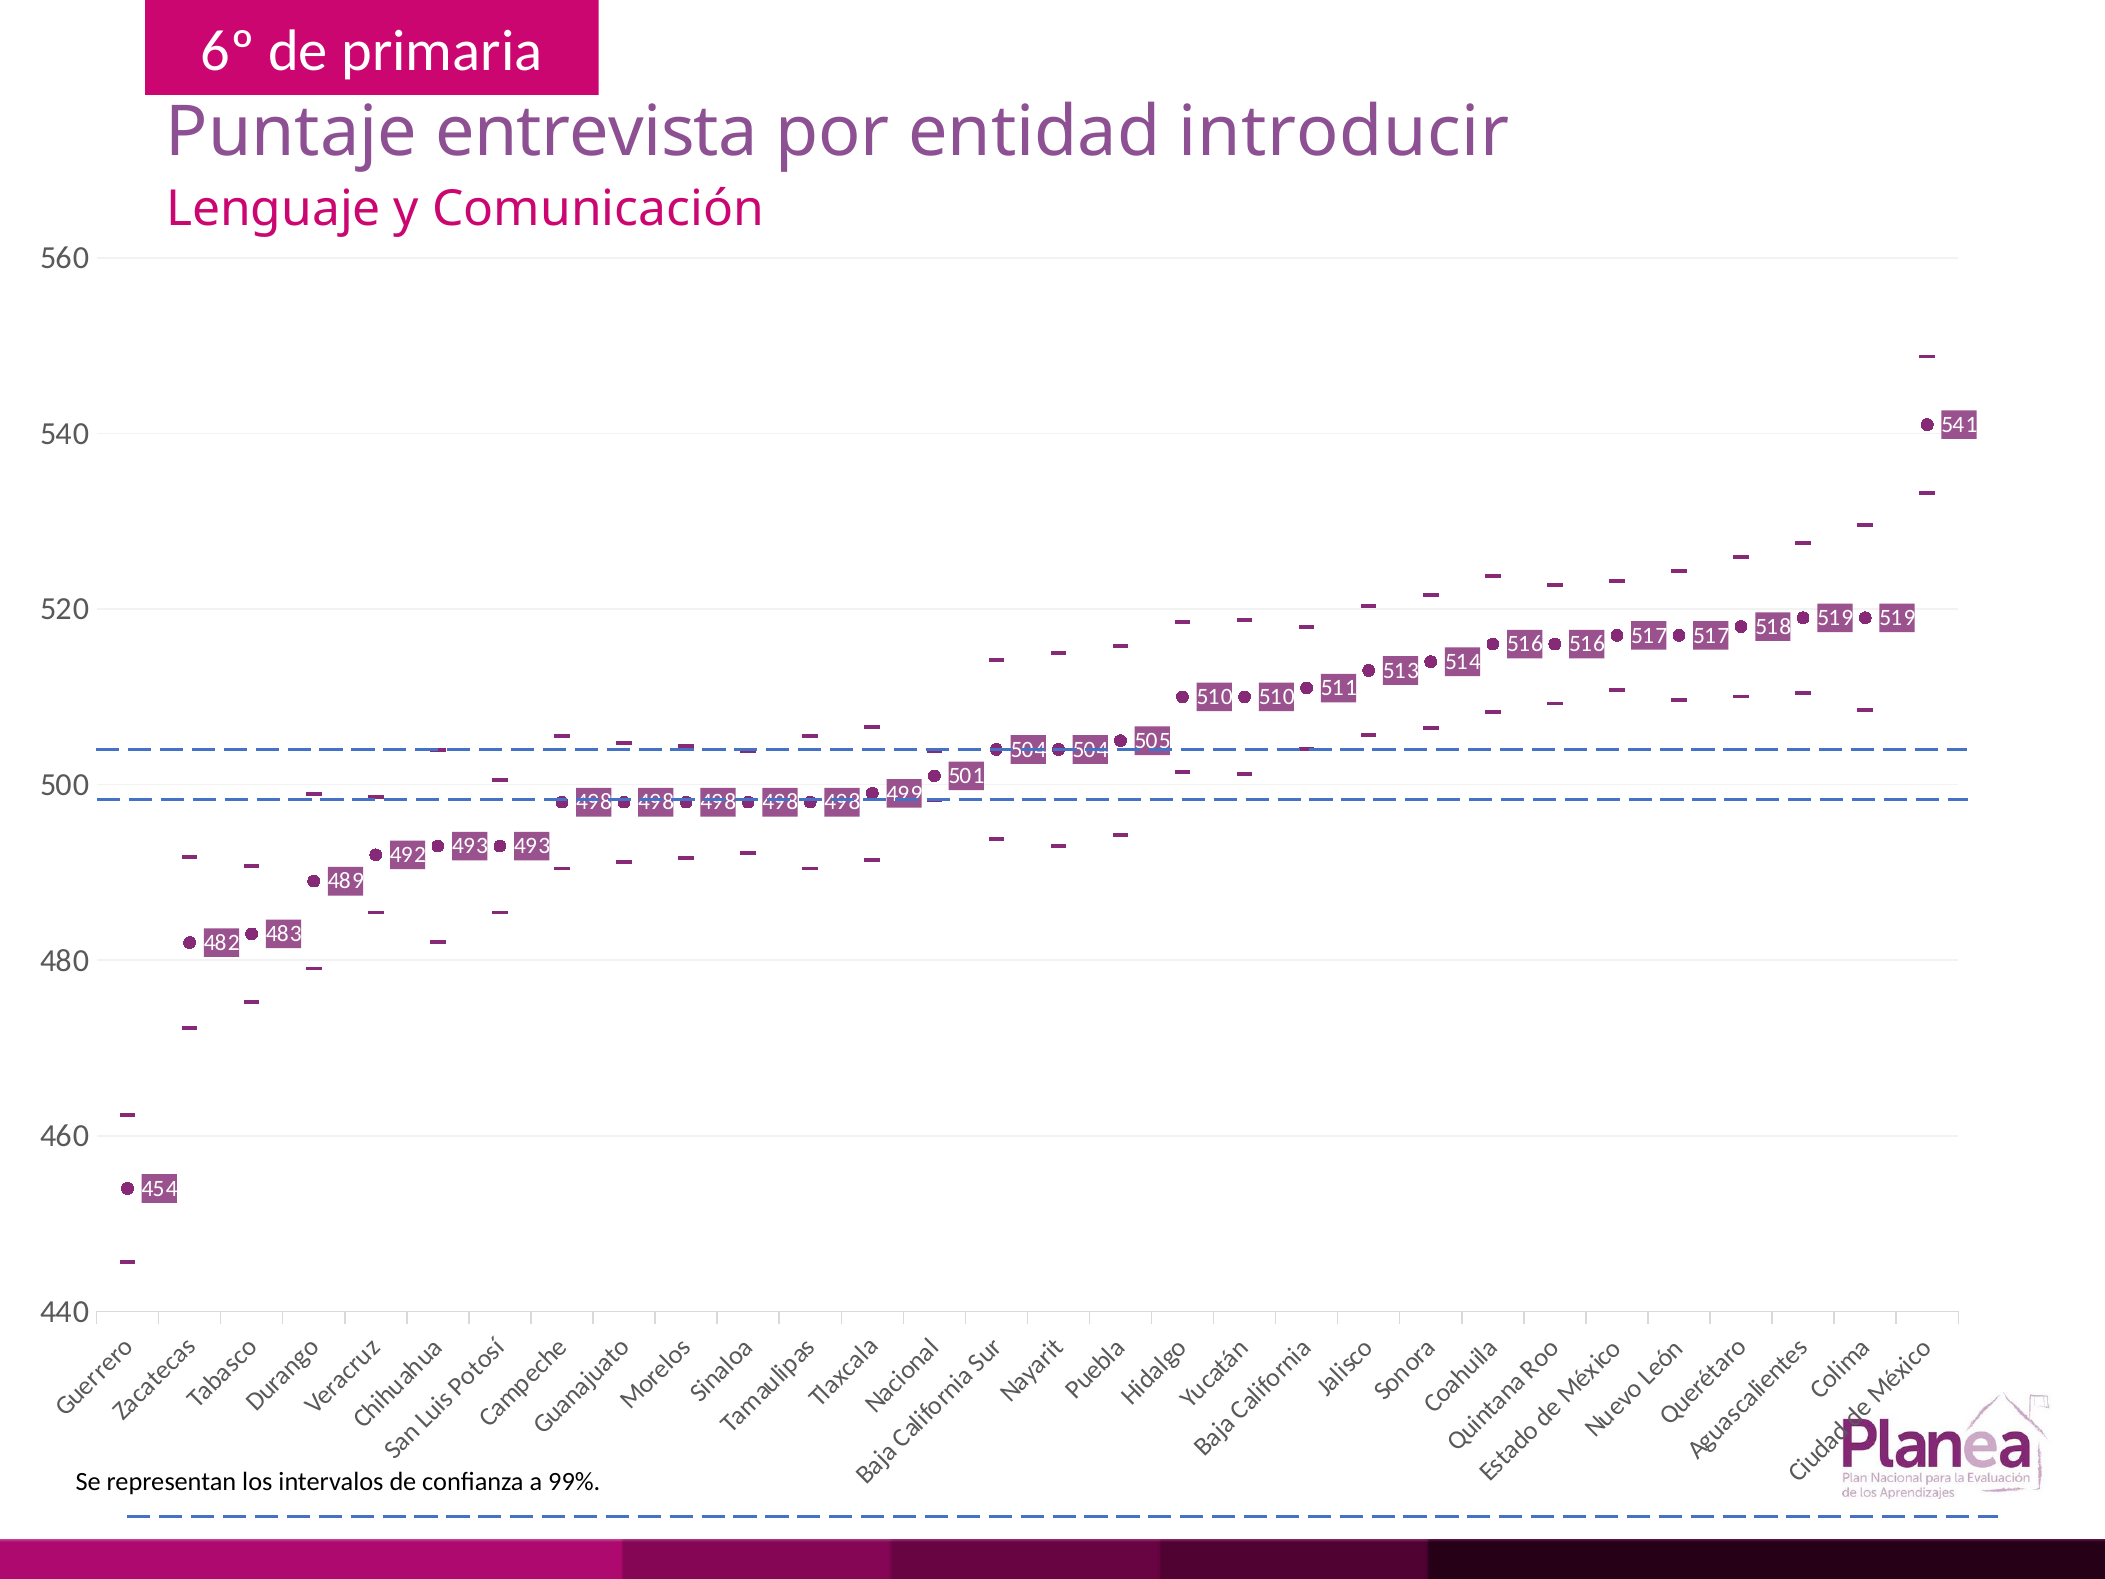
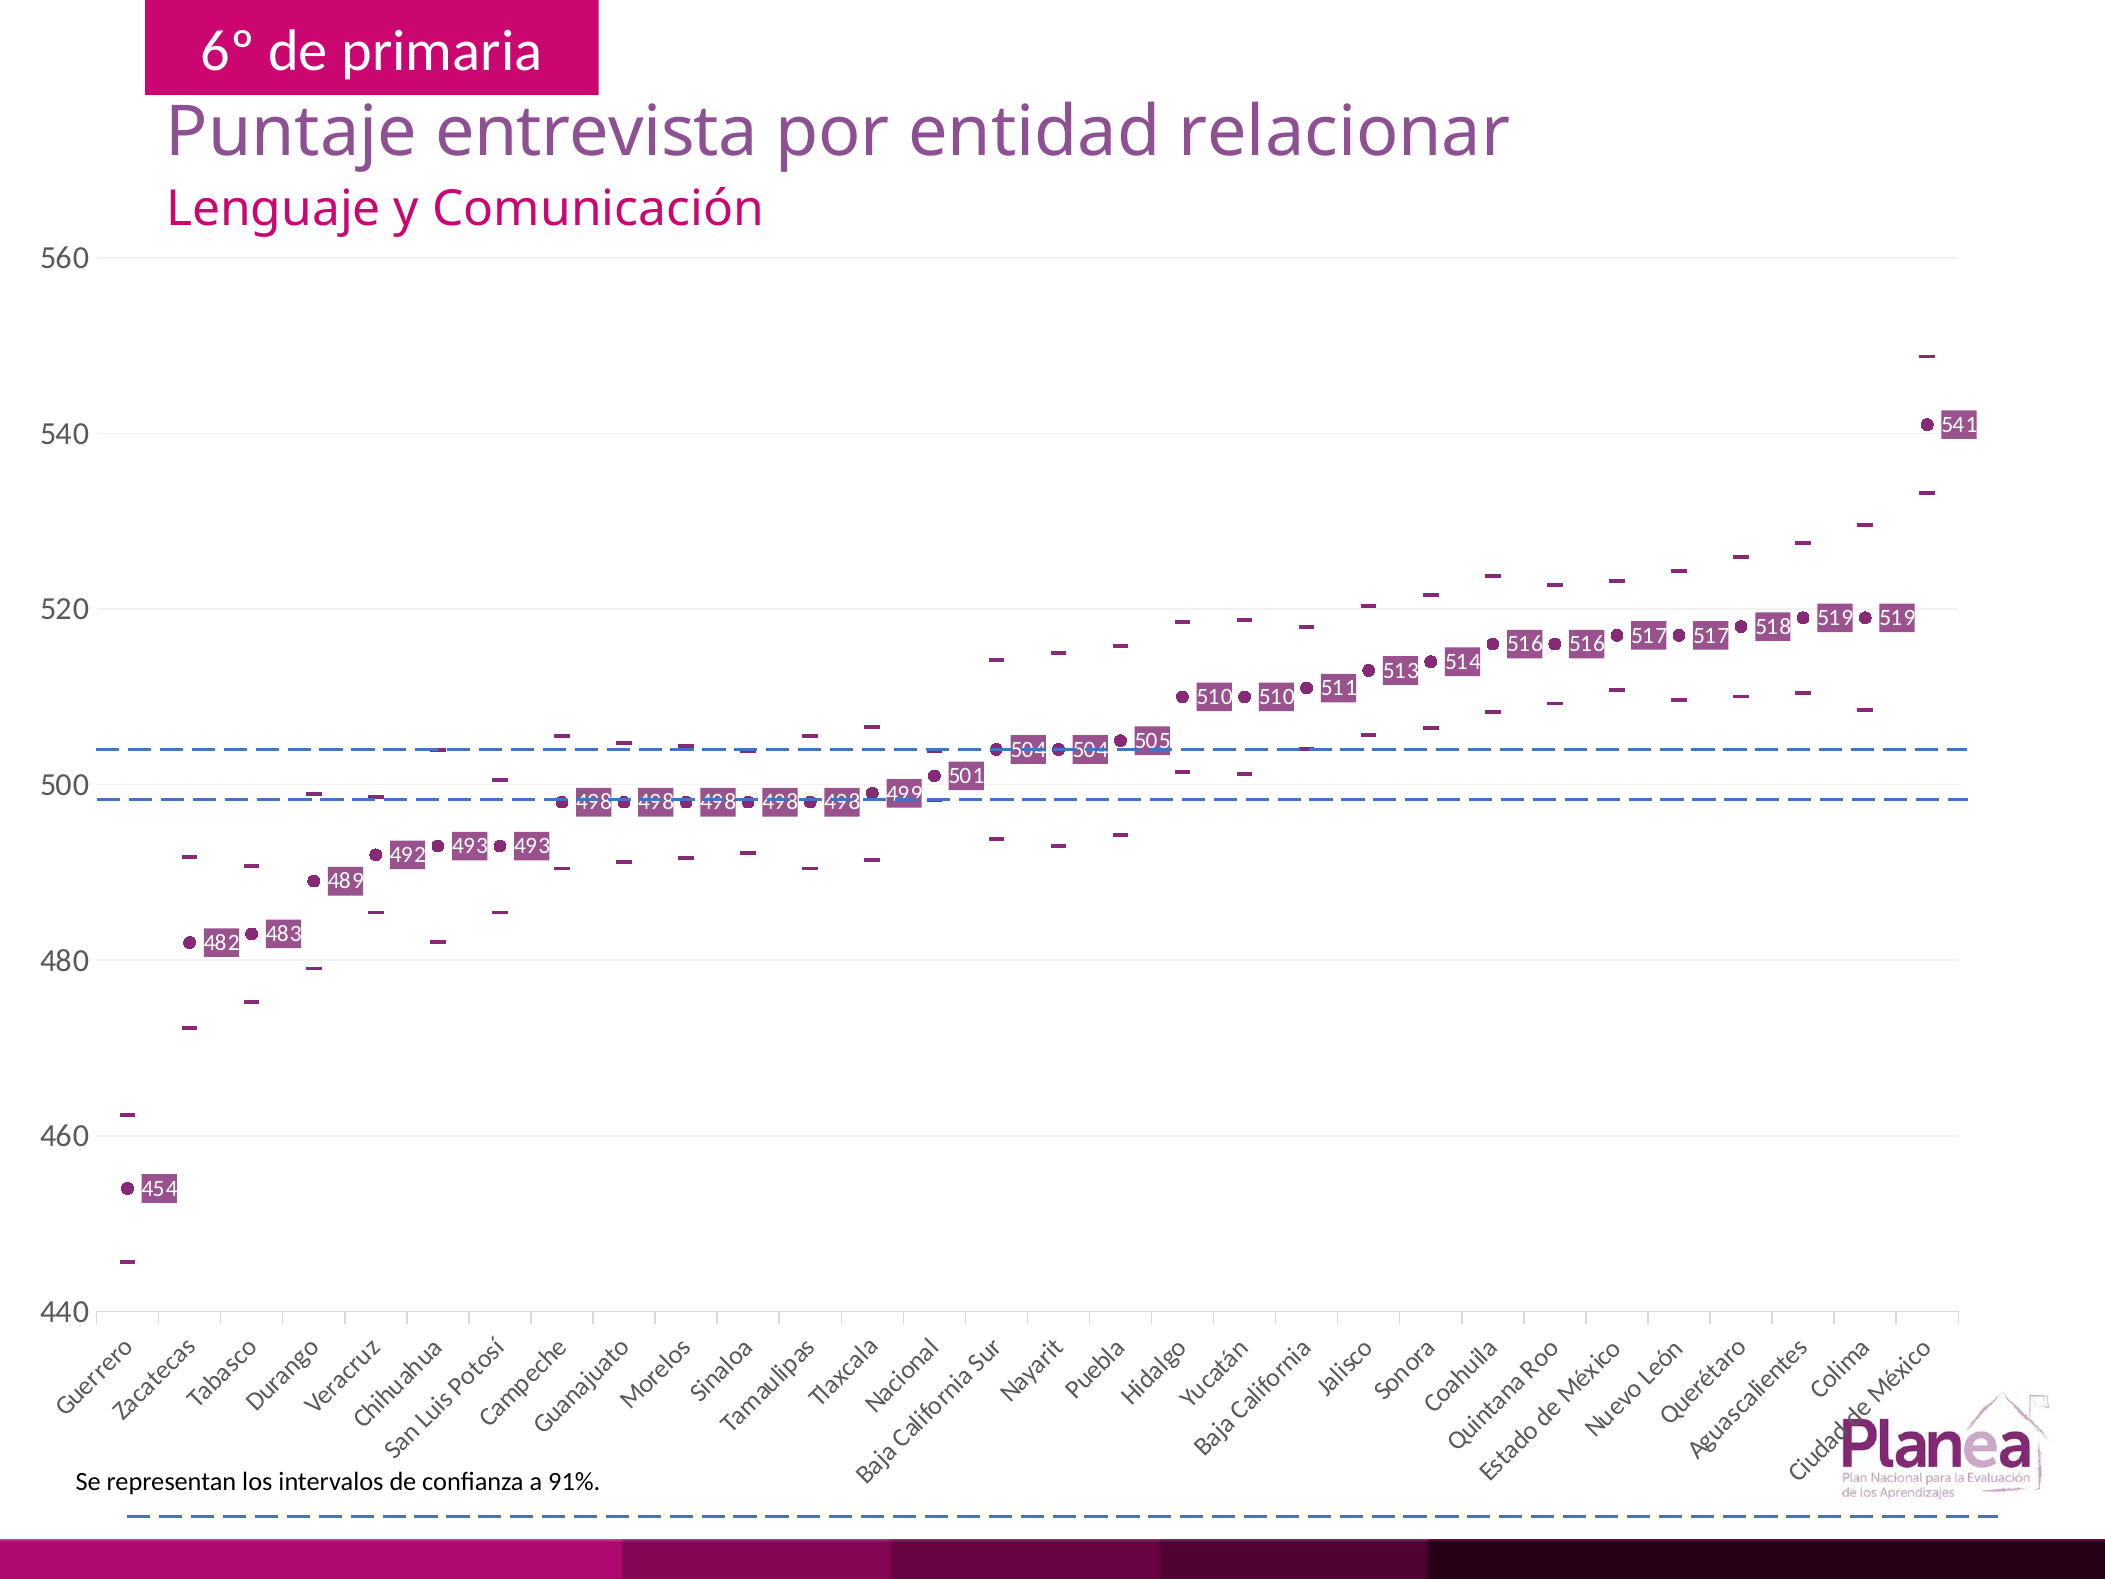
introducir: introducir -> relacionar
99%: 99% -> 91%
